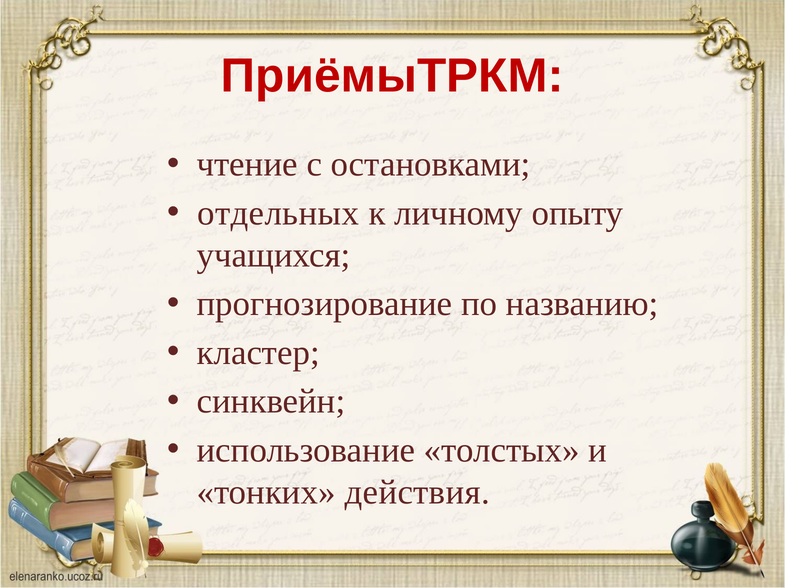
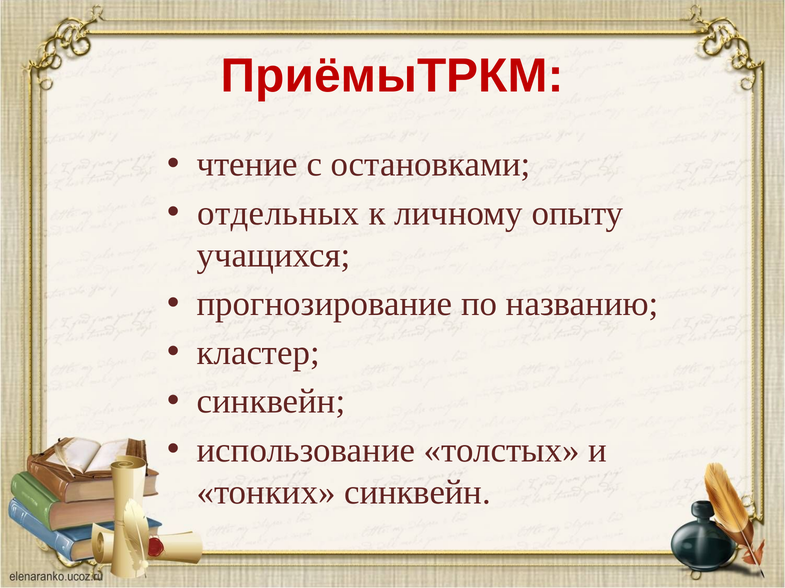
тонких действия: действия -> синквейн
